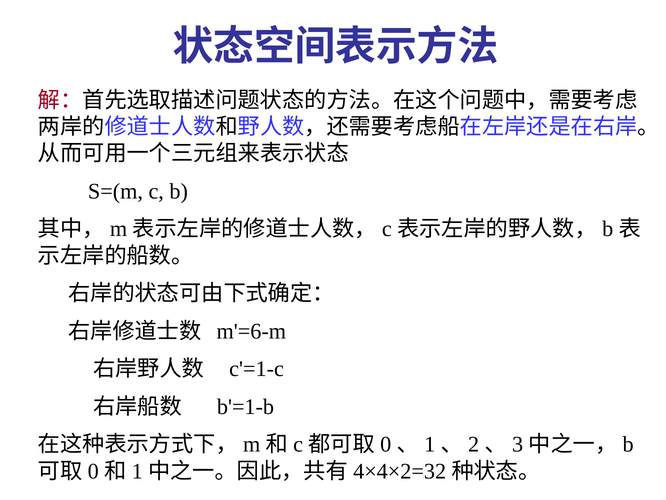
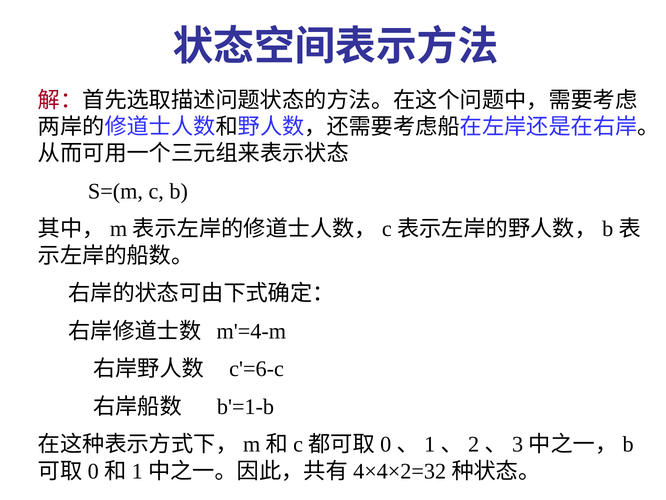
m'=6-m: m'=6-m -> m'=4-m
c'=1-c: c'=1-c -> c'=6-c
